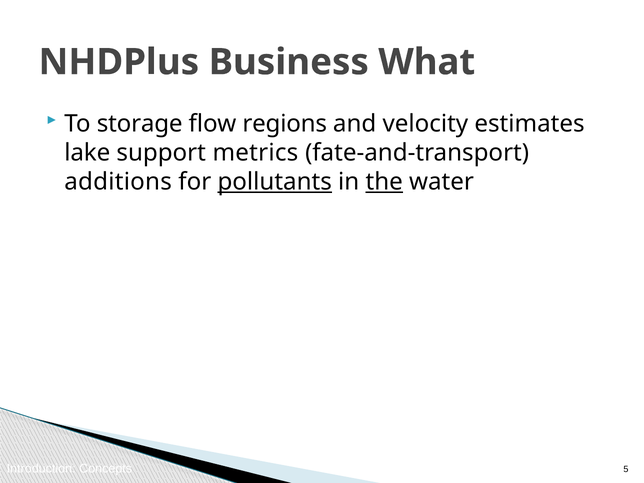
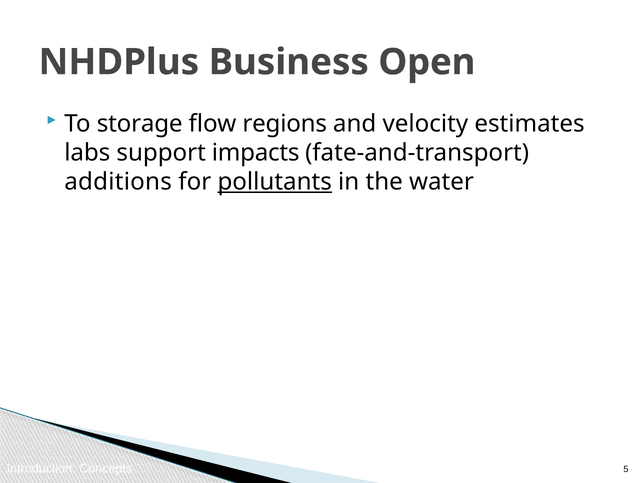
What: What -> Open
lake: lake -> labs
metrics: metrics -> impacts
the underline: present -> none
